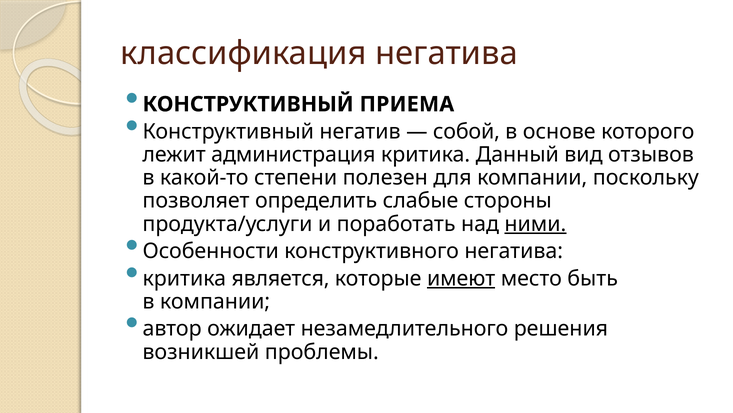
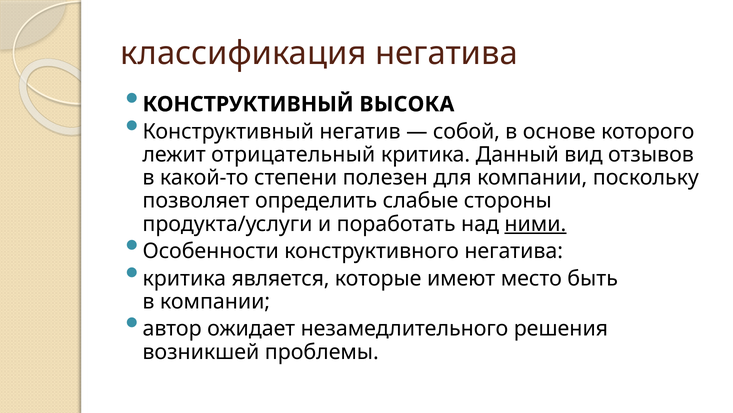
ПРИЕМА: ПРИЕМА -> ВЫСОКА
администрация: администрация -> отрицательный
имеют underline: present -> none
